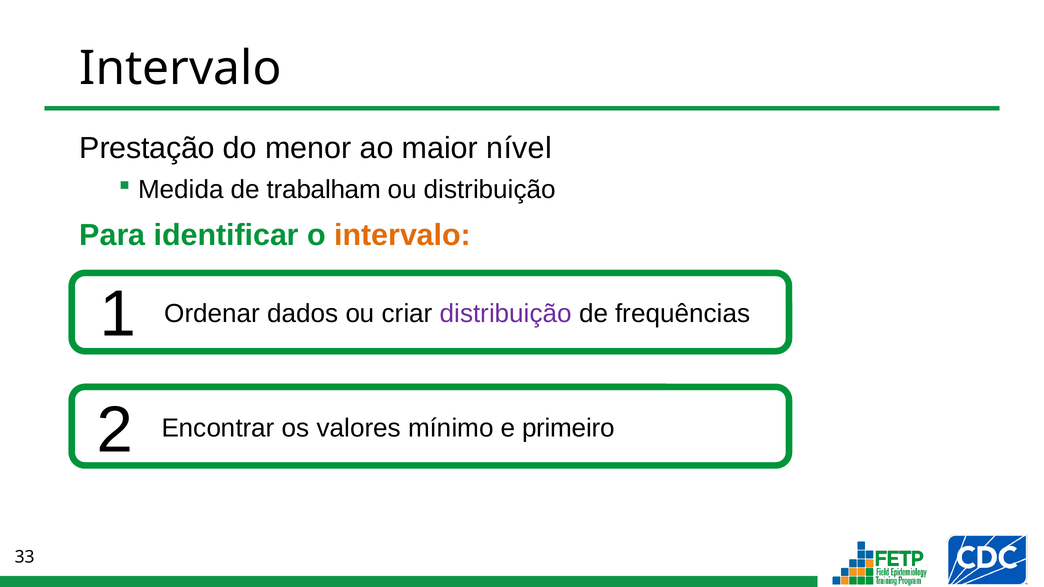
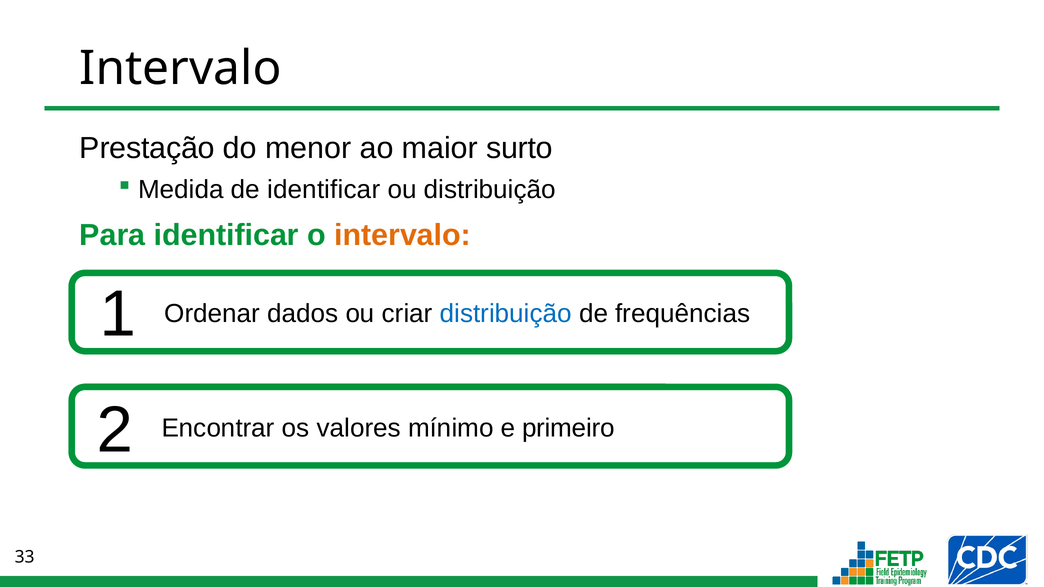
nível: nível -> surto
de trabalham: trabalham -> identificar
distribuição at (506, 314) colour: purple -> blue
